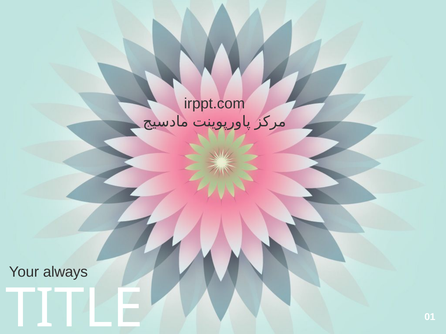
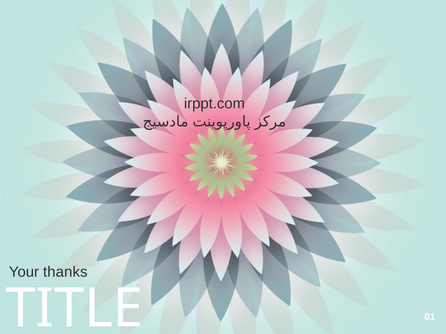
always: always -> thanks
